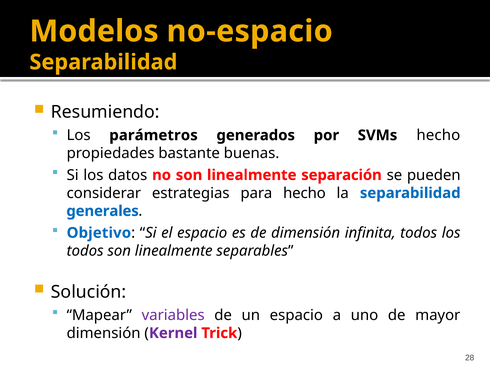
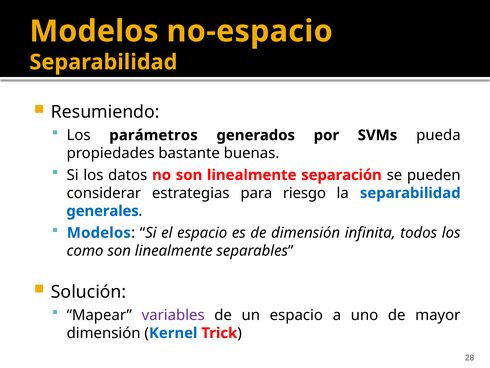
SVMs hecho: hecho -> pueda
para hecho: hecho -> riesgo
Objetivo at (99, 233): Objetivo -> Modelos
todos at (85, 250): todos -> como
Kernel colour: purple -> blue
